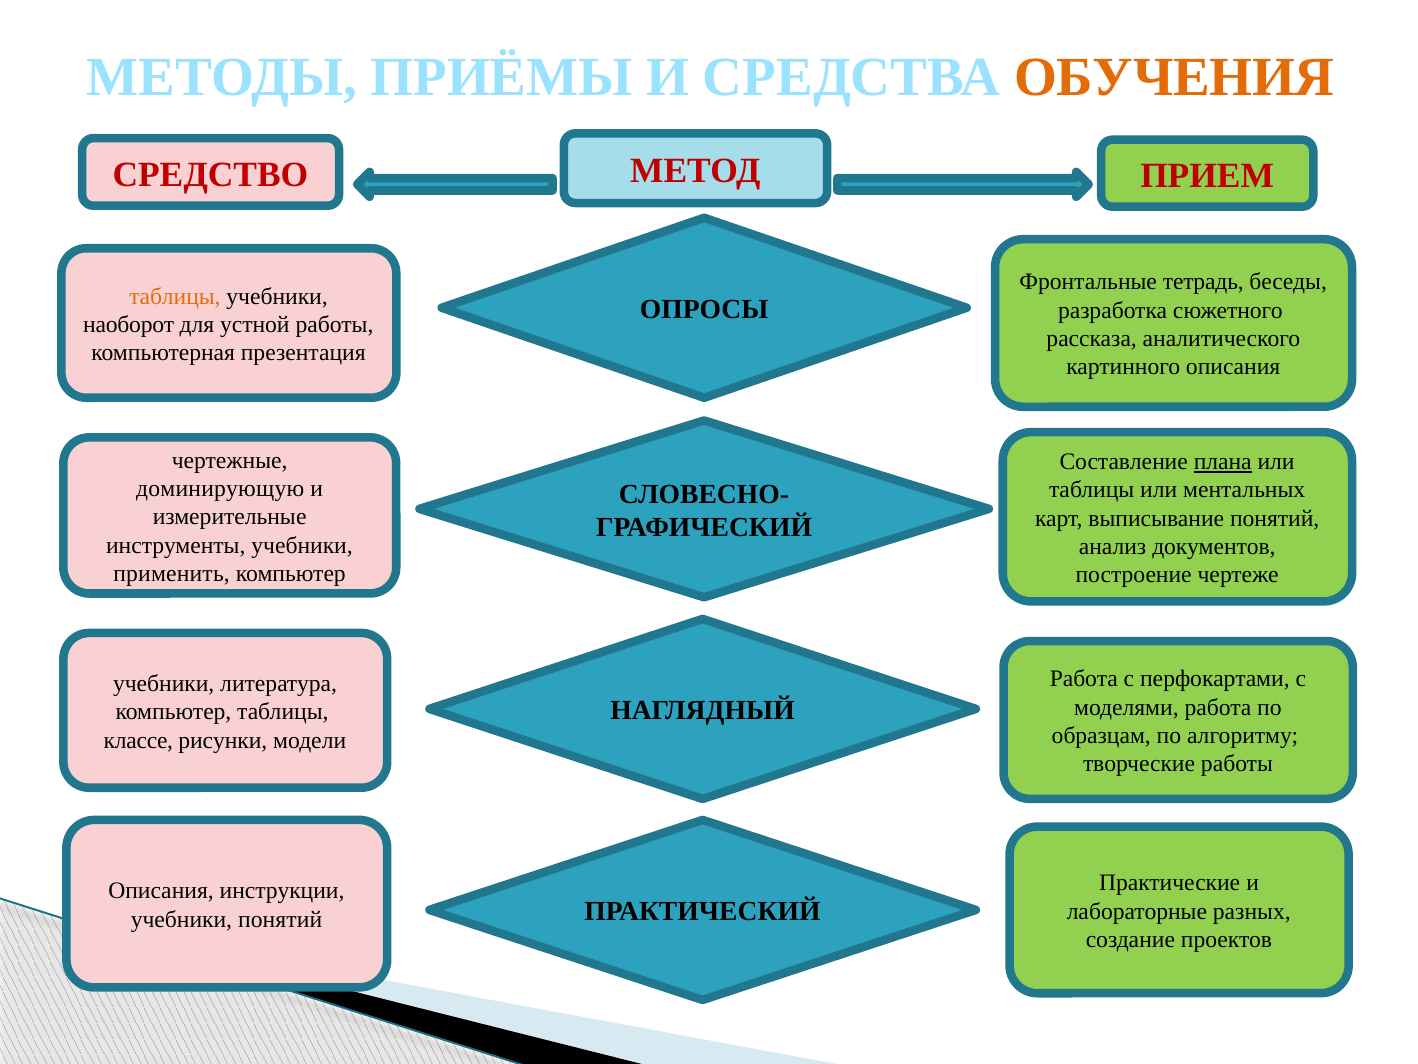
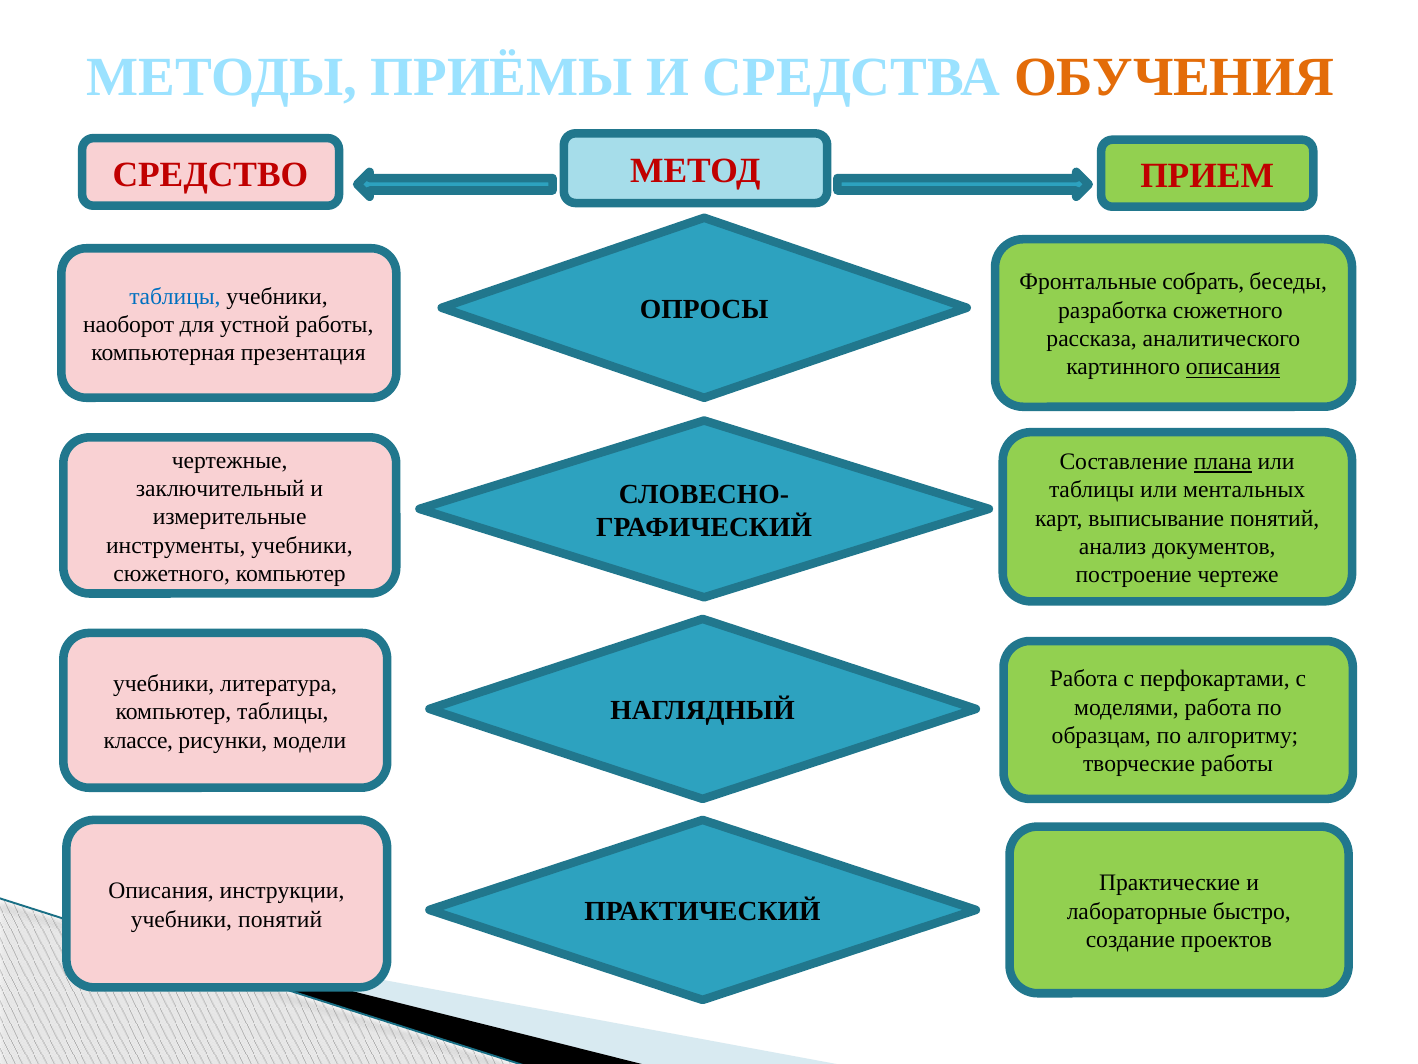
тетрадь: тетрадь -> собрать
таблицы at (175, 296) colour: orange -> blue
описания at (1233, 367) underline: none -> present
доминирующую: доминирующую -> заключительный
применить at (172, 573): применить -> сюжетного
разных: разных -> быстро
